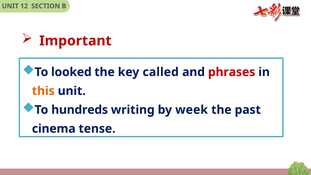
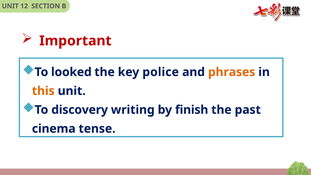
called: called -> police
phrases colour: red -> orange
hundreds: hundreds -> discovery
week: week -> finish
